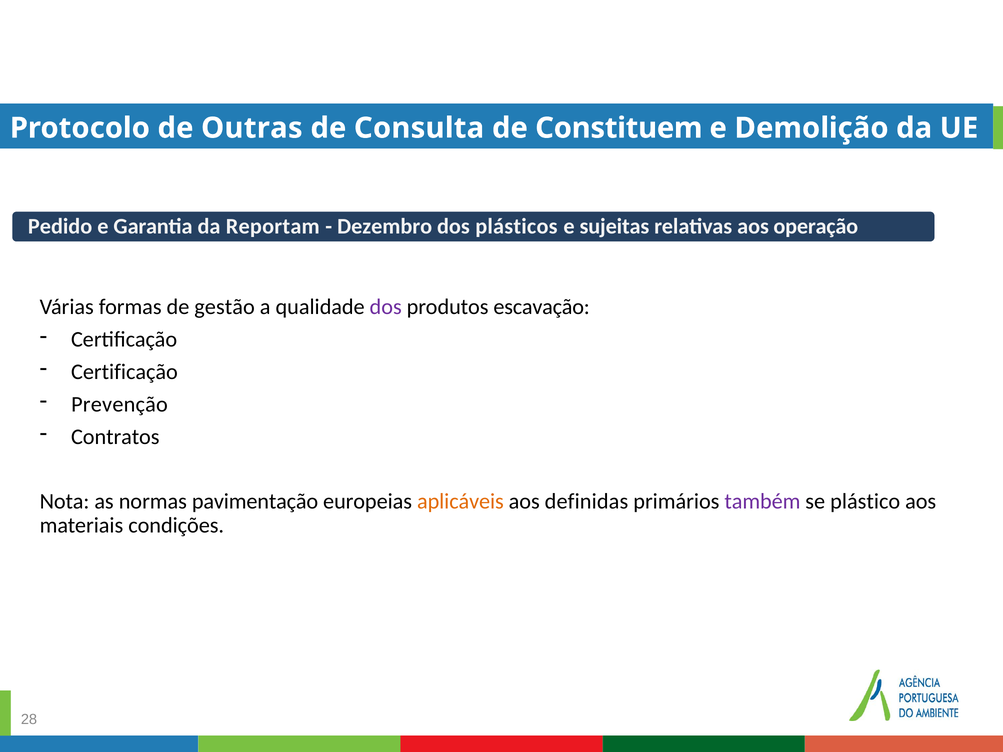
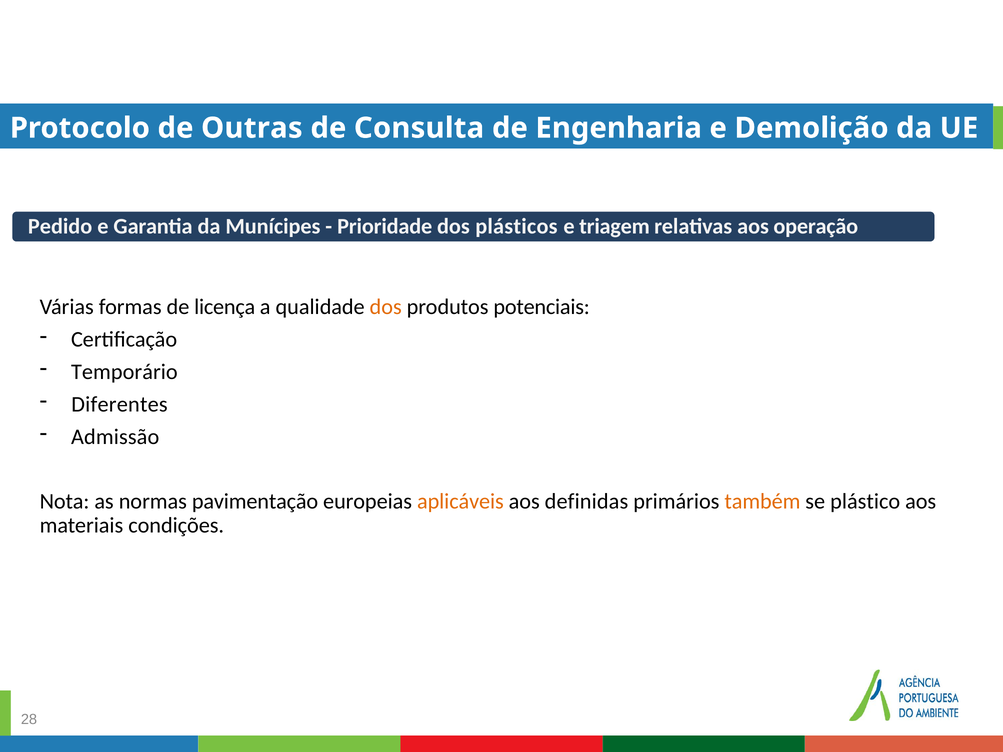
Constituem: Constituem -> Engenharia
Reportam: Reportam -> Munícipes
Dezembro: Dezembro -> Prioridade
sujeitas: sujeitas -> triagem
gestão: gestão -> licença
dos at (386, 307) colour: purple -> orange
escavação: escavação -> potenciais
Certificação at (124, 372): Certificação -> Temporário
Prevenção: Prevenção -> Diferentes
Contratos: Contratos -> Admissão
também colour: purple -> orange
